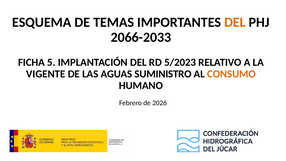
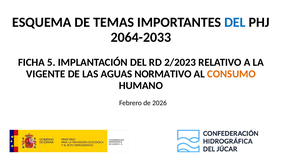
DEL at (235, 22) colour: orange -> blue
2066-2033: 2066-2033 -> 2064-2033
5/2023: 5/2023 -> 2/2023
SUMINISTRO: SUMINISTRO -> NORMATIVO
